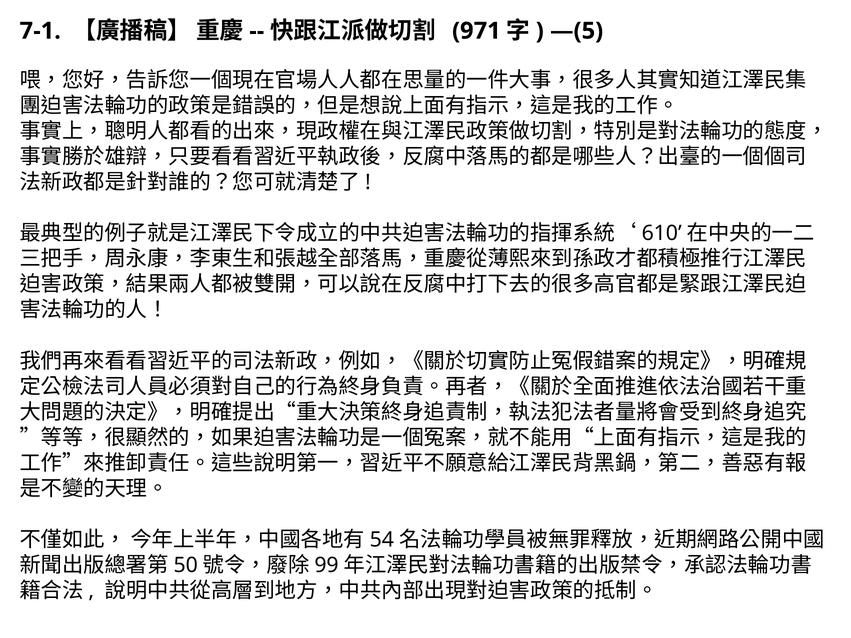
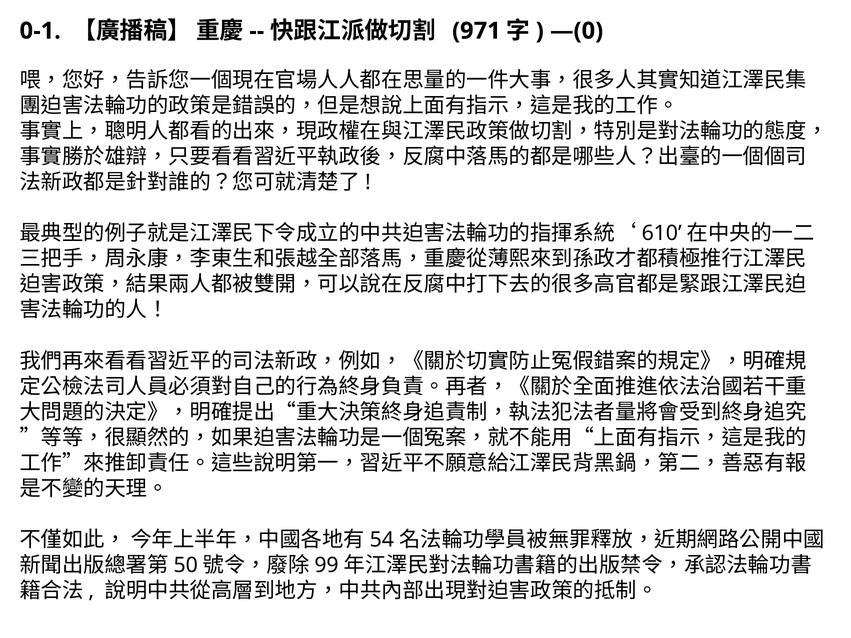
7-1: 7-1 -> 0-1
—(5: —(5 -> —(0
